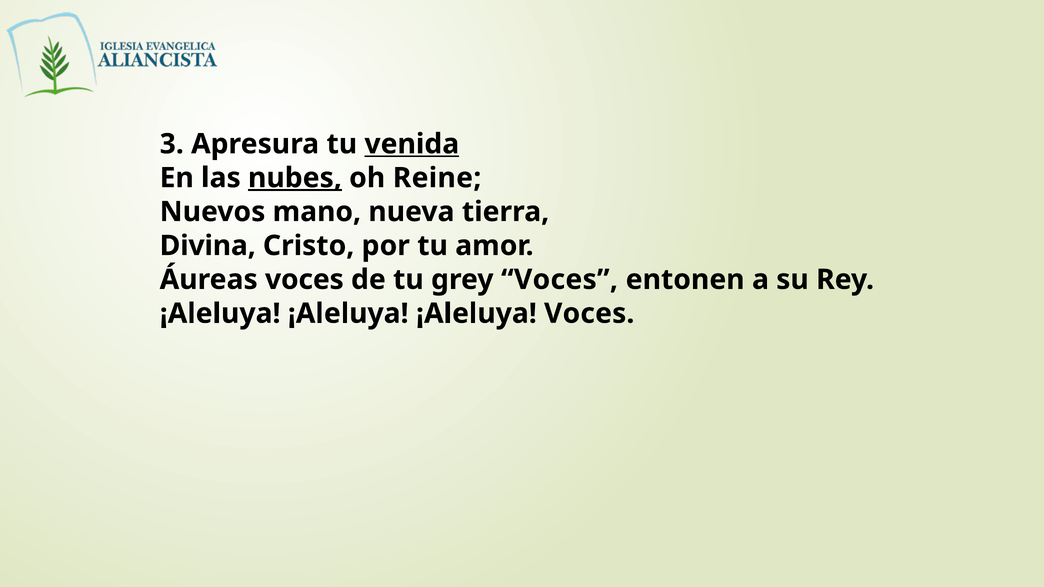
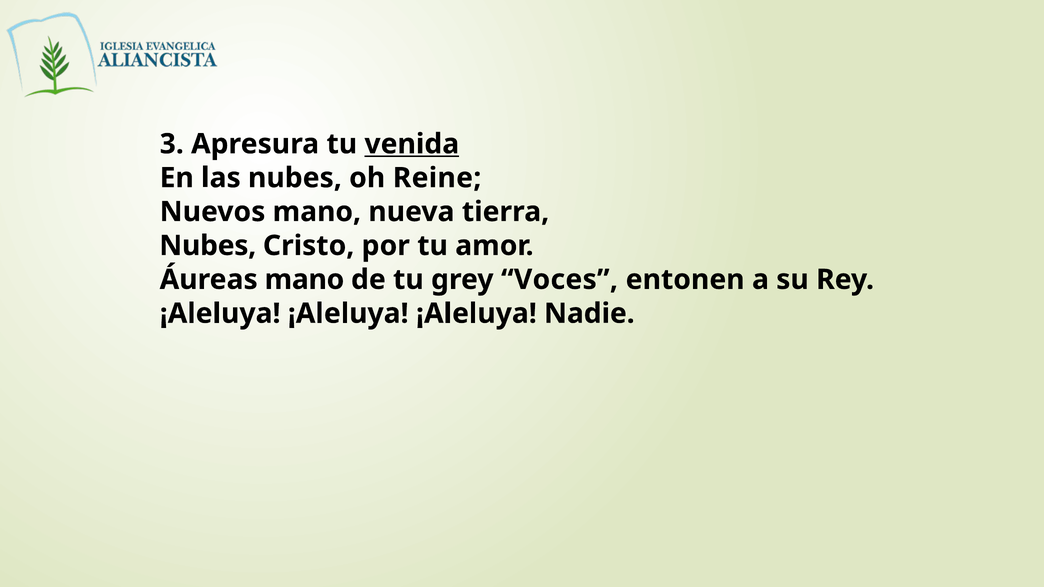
nubes at (295, 178) underline: present -> none
Divina at (208, 246): Divina -> Nubes
Áureas voces: voces -> mano
¡Aleluya Voces: Voces -> Nadie
